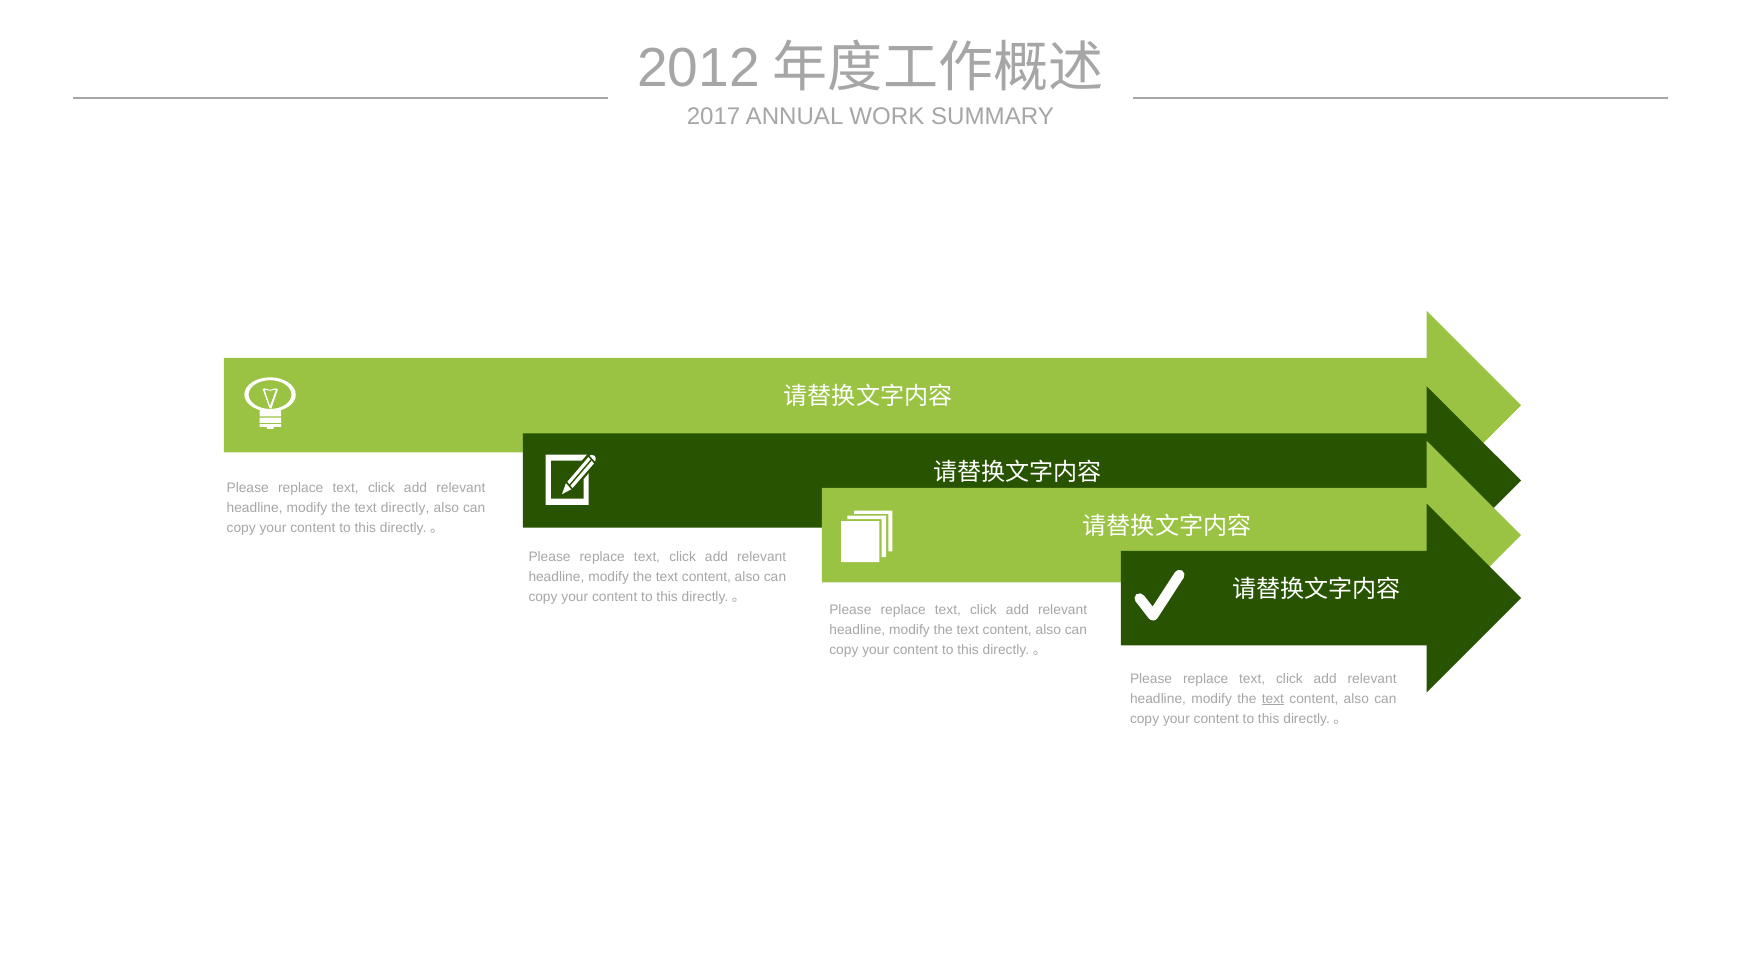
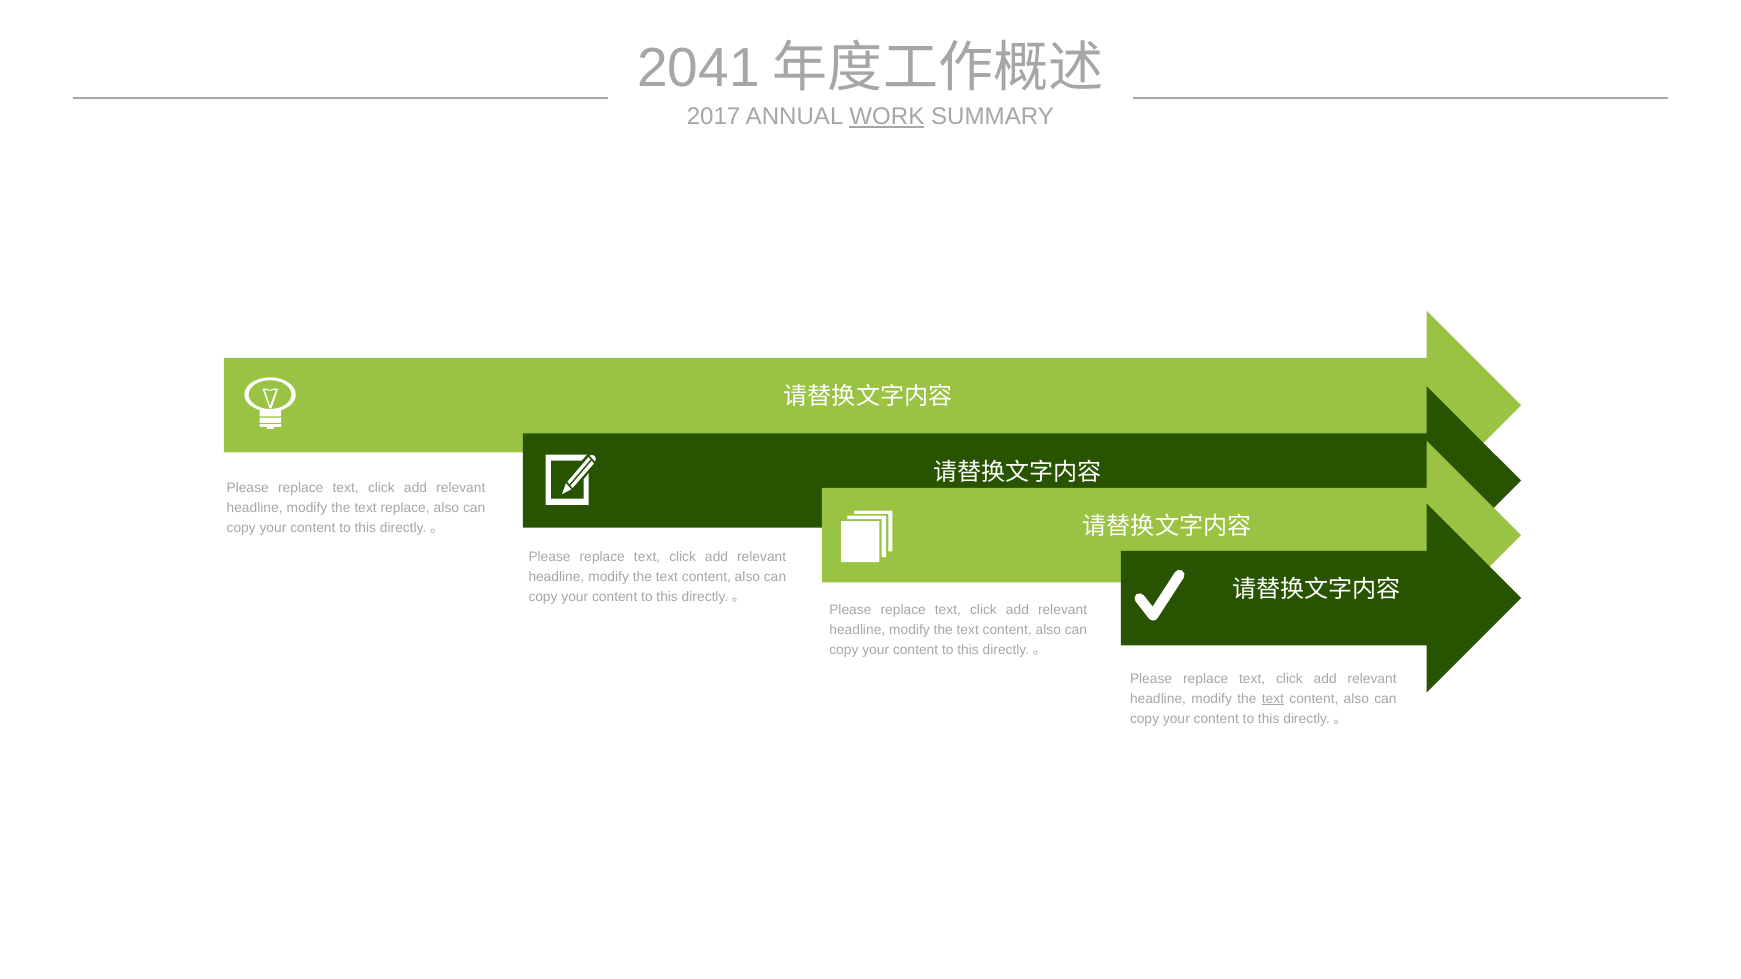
2012: 2012 -> 2041
WORK underline: none -> present
text directly: directly -> replace
